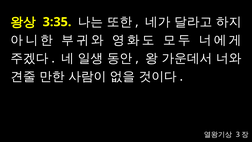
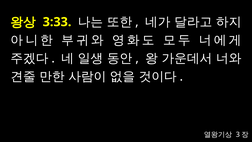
3:35: 3:35 -> 3:33
